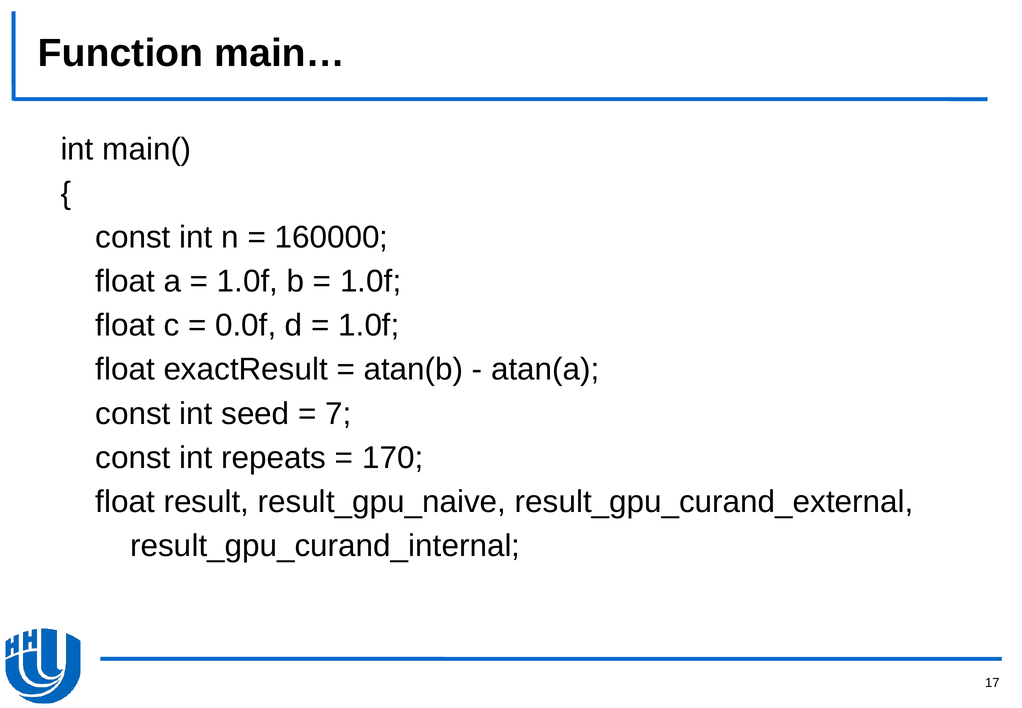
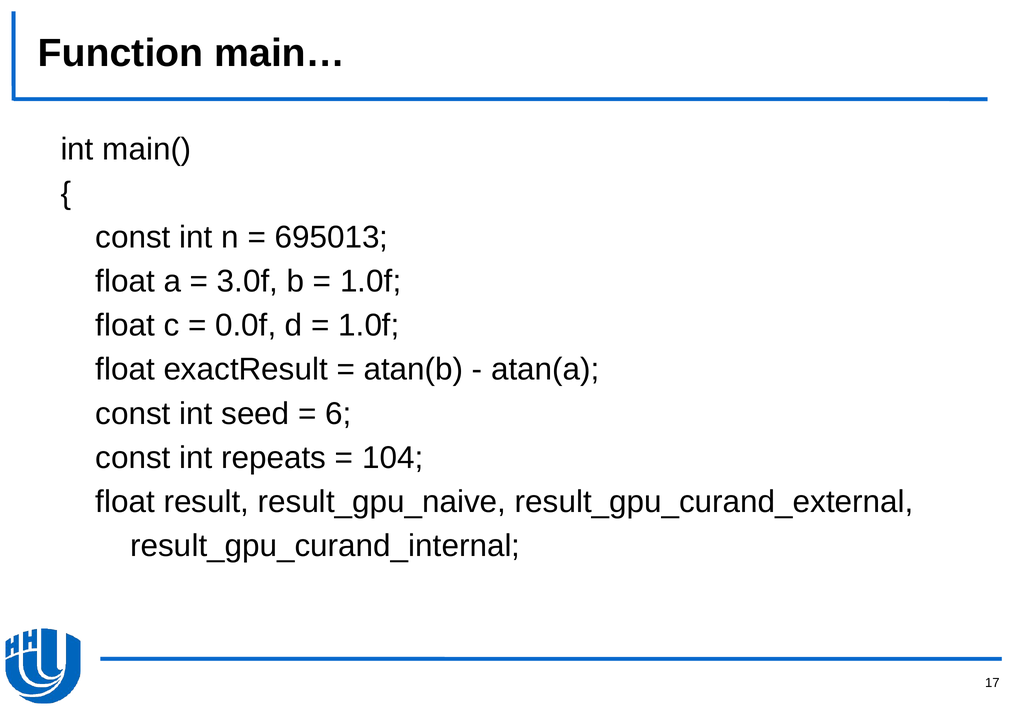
160000: 160000 -> 695013
1.0f at (247, 281): 1.0f -> 3.0f
7: 7 -> 6
170: 170 -> 104
